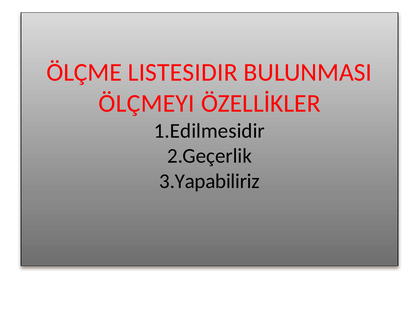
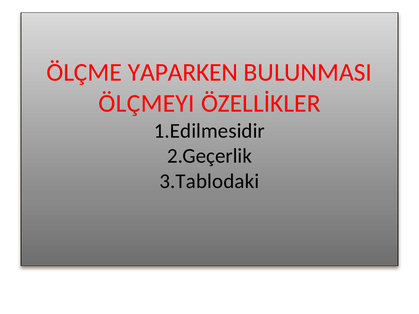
LISTESIDIR: LISTESIDIR -> YAPARKEN
3.Yapabiliriz: 3.Yapabiliriz -> 3.Tablodaki
